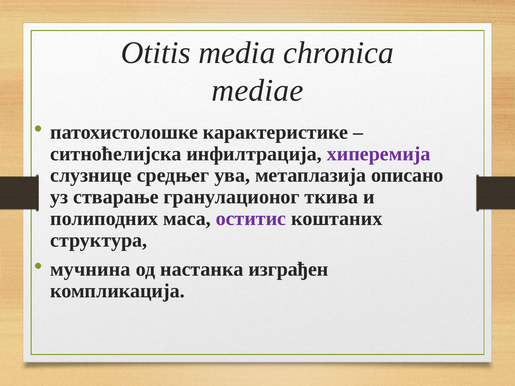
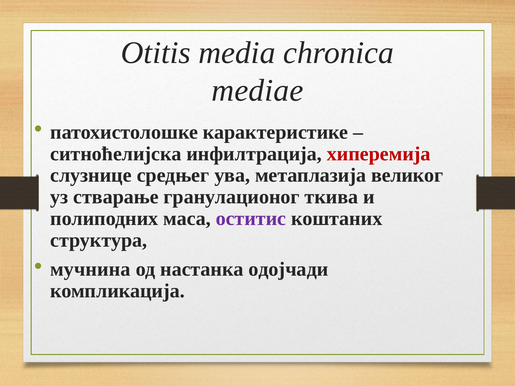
хиперемија colour: purple -> red
описано: описано -> великог
изграђен: изграђен -> одојчади
